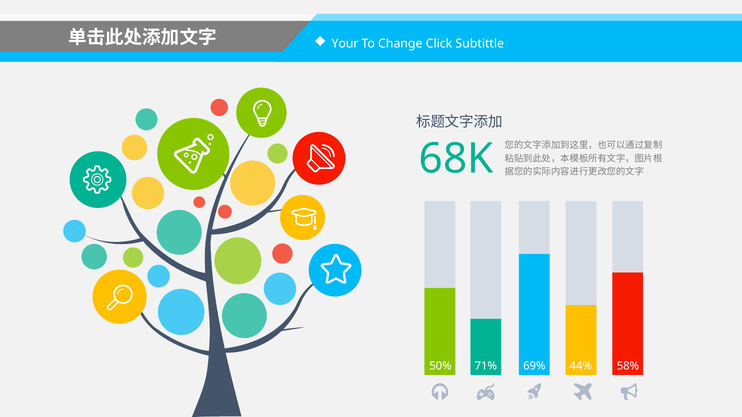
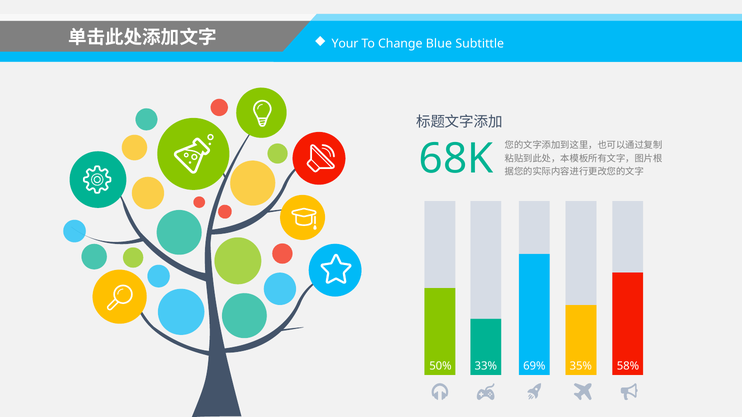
Click: Click -> Blue
71%: 71% -> 33%
44%: 44% -> 35%
